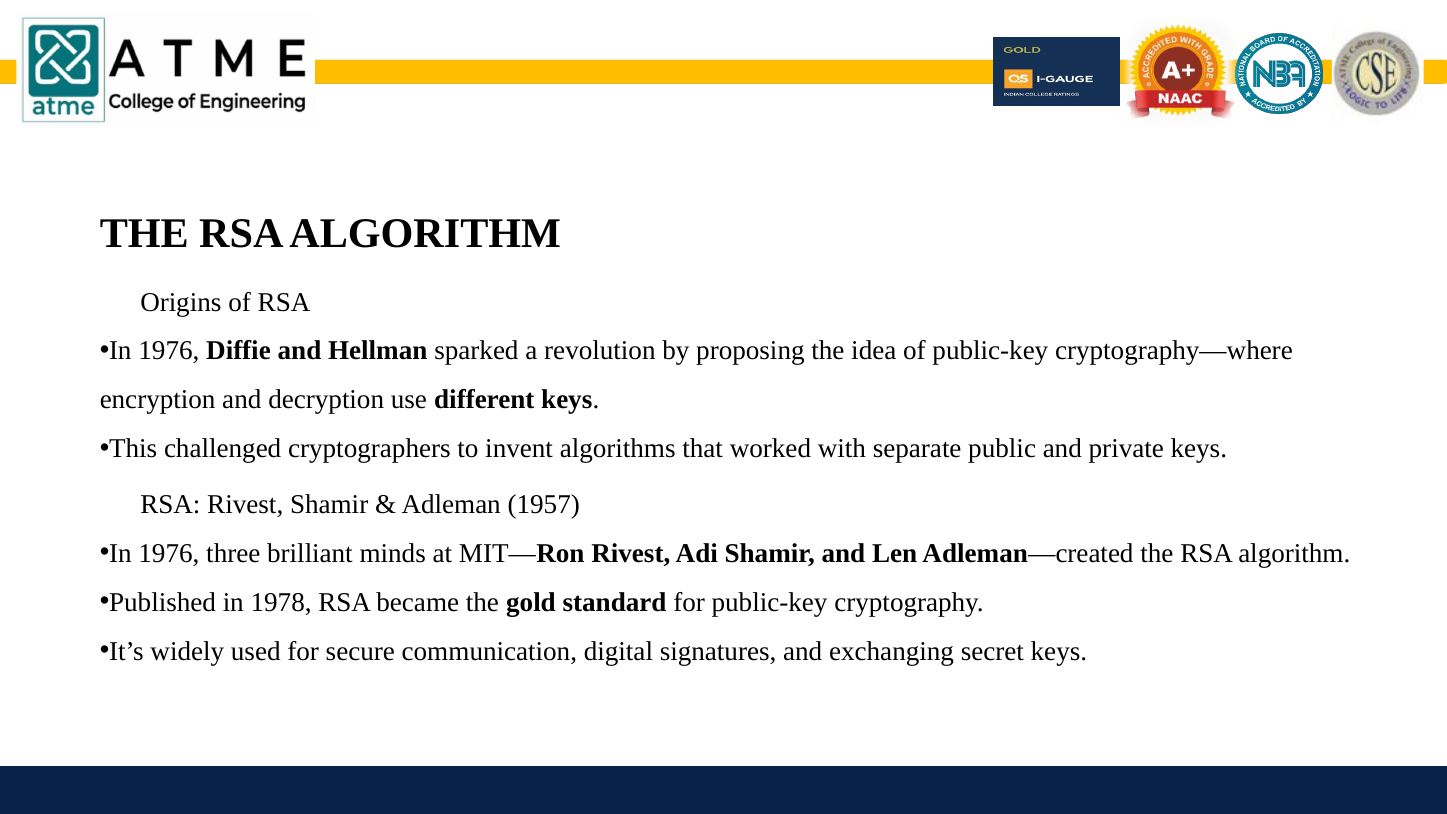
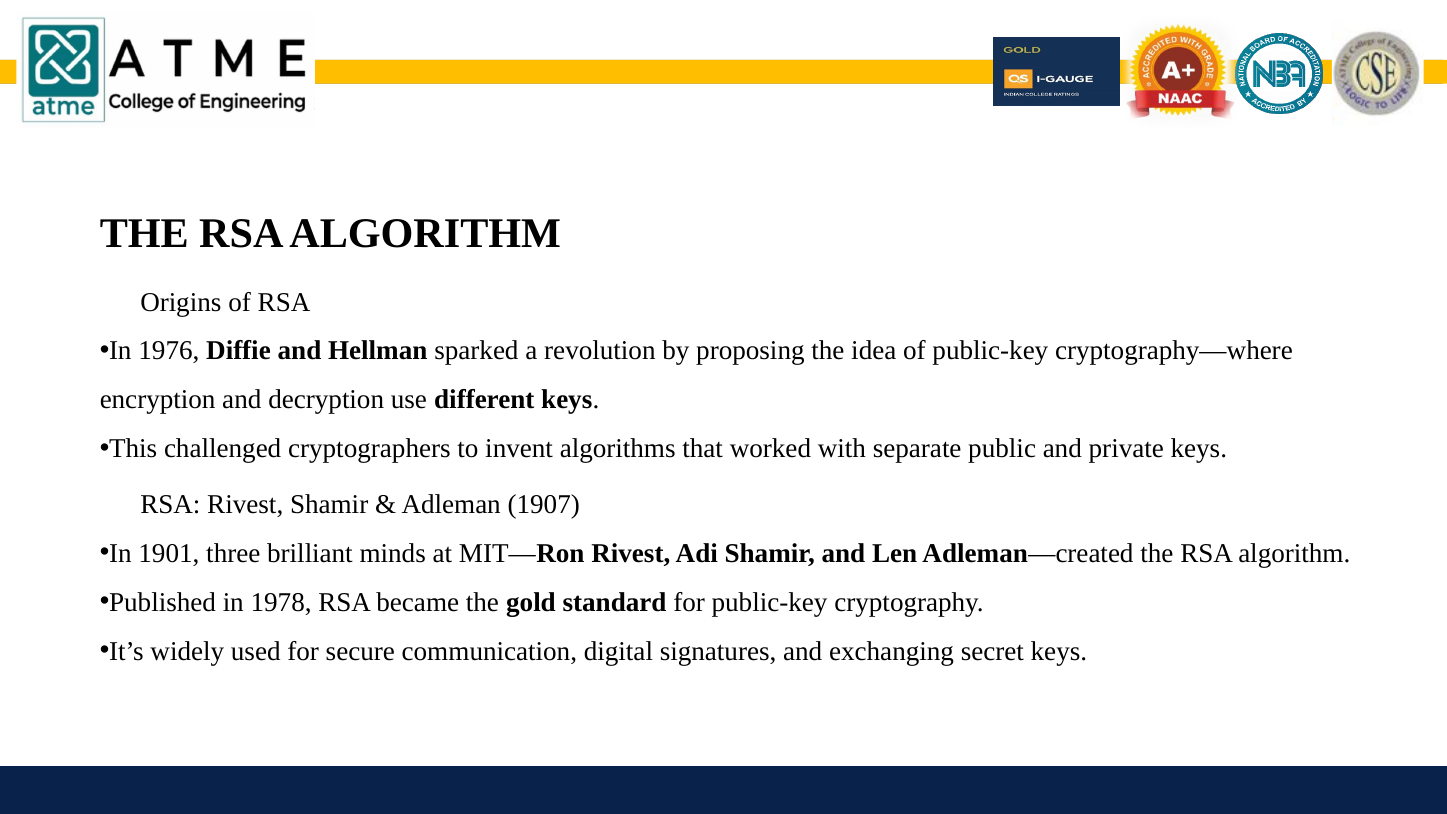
1957: 1957 -> 1907
1976 at (169, 553): 1976 -> 1901
